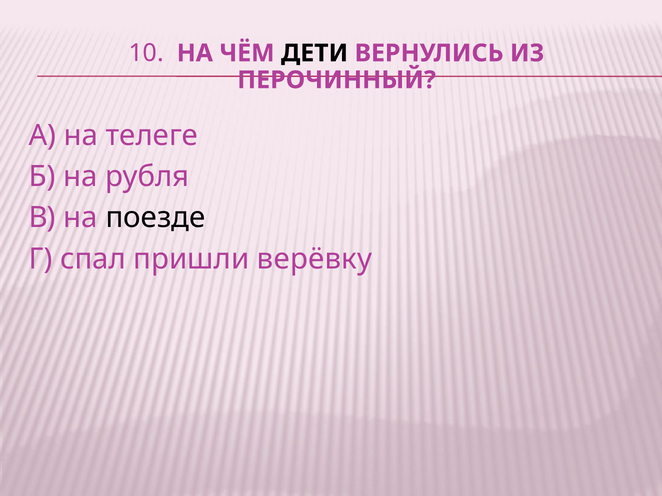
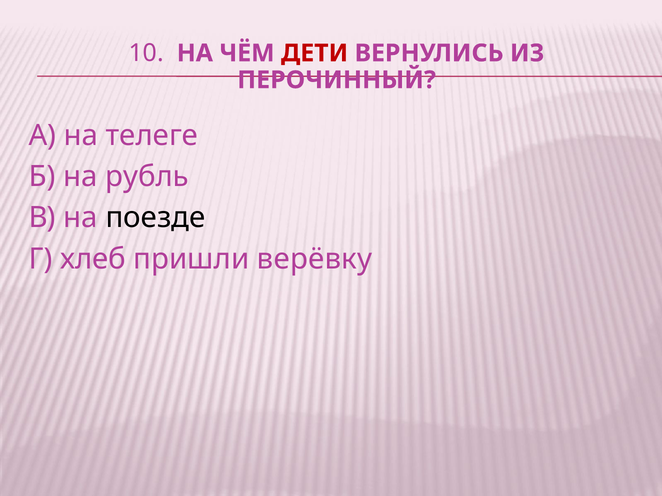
ДЕТИ colour: black -> red
рубля: рубля -> рубль
спал: спал -> хлеб
